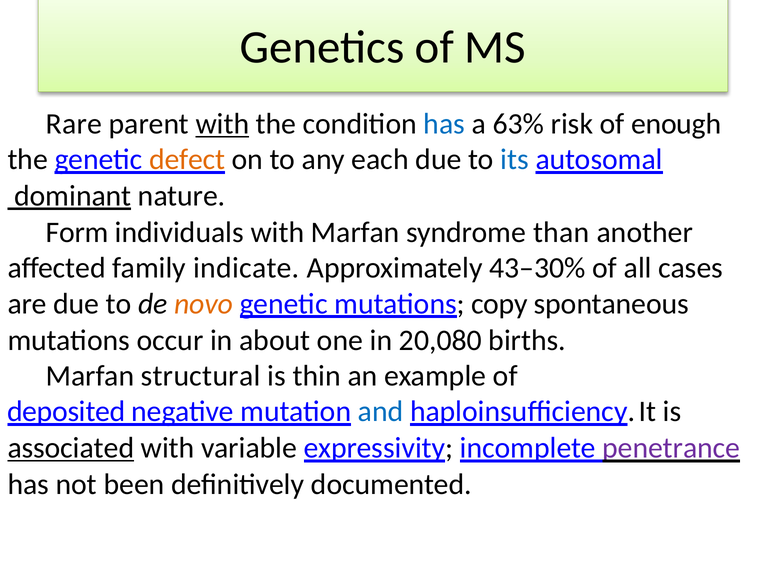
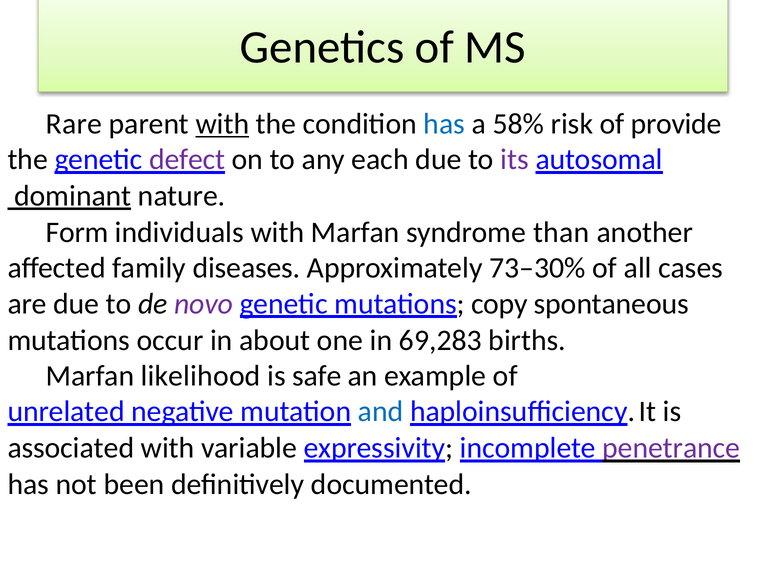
63%: 63% -> 58%
enough: enough -> provide
defect colour: orange -> purple
its colour: blue -> purple
indicate: indicate -> diseases
43–30%: 43–30% -> 73–30%
novo colour: orange -> purple
20,080: 20,080 -> 69,283
structural: structural -> likelihood
thin: thin -> safe
deposited: deposited -> unrelated
associated underline: present -> none
